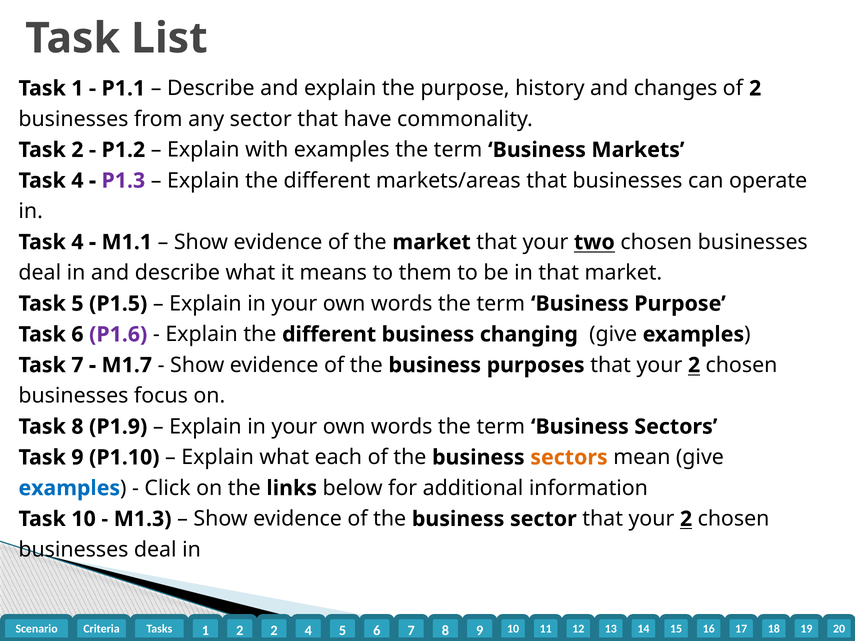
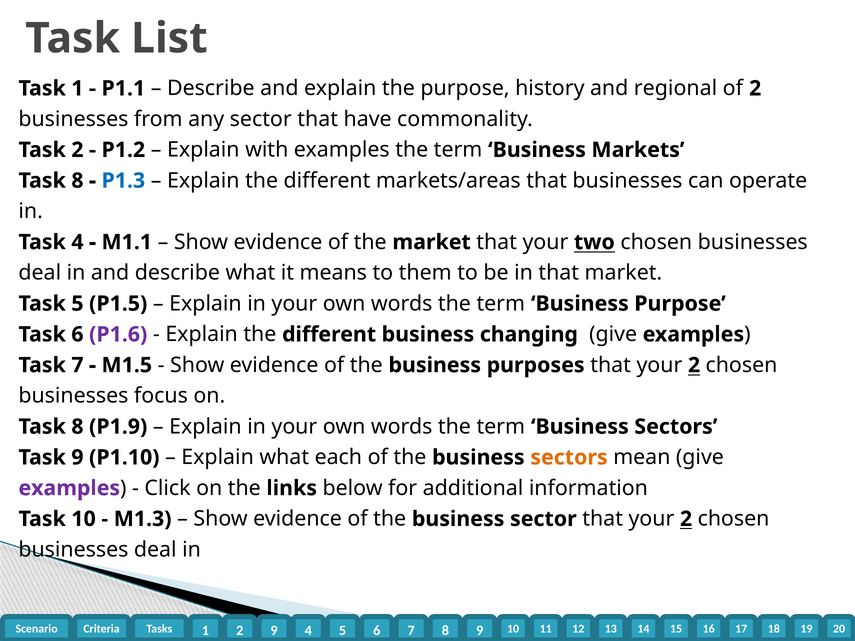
changes: changes -> regional
4 at (77, 181): 4 -> 8
P1.3 colour: purple -> blue
M1.7: M1.7 -> M1.5
examples at (69, 488) colour: blue -> purple
1 2: 2 -> 9
